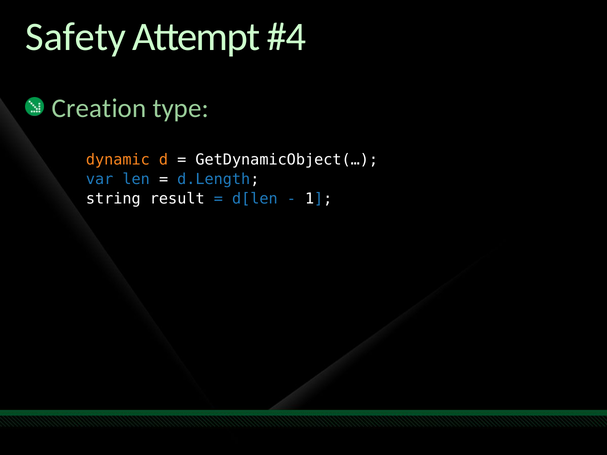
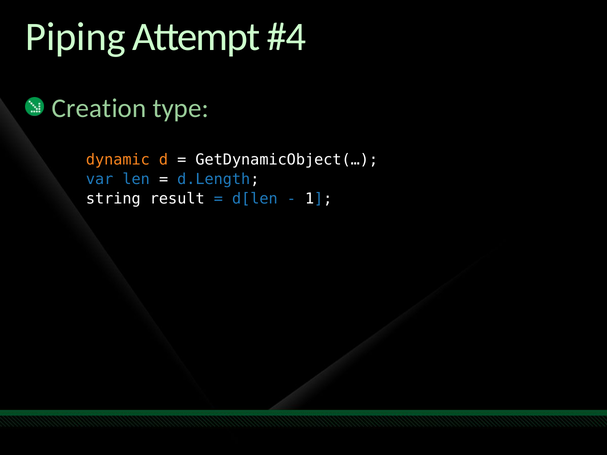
Safety: Safety -> Piping
